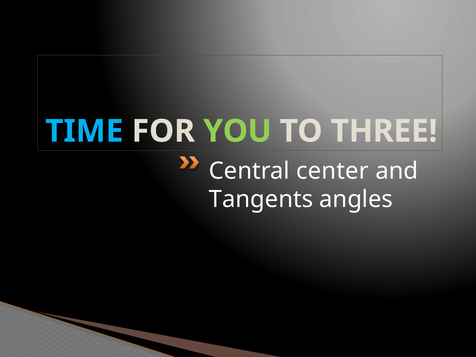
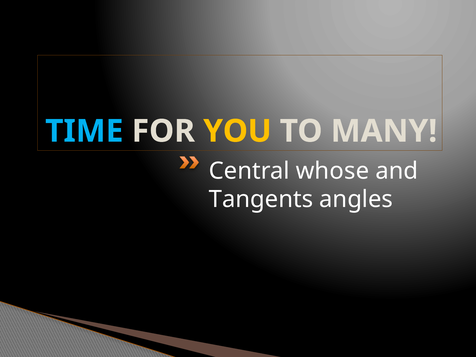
YOU colour: light green -> yellow
THREE: THREE -> MANY
center: center -> whose
